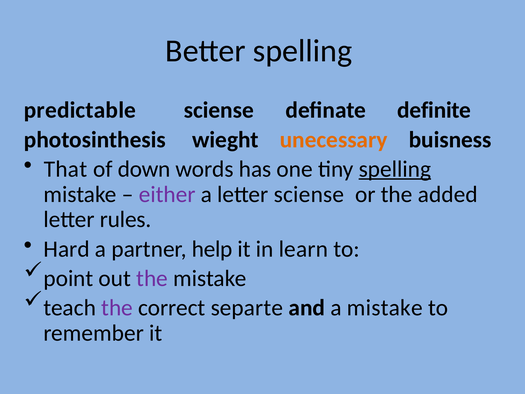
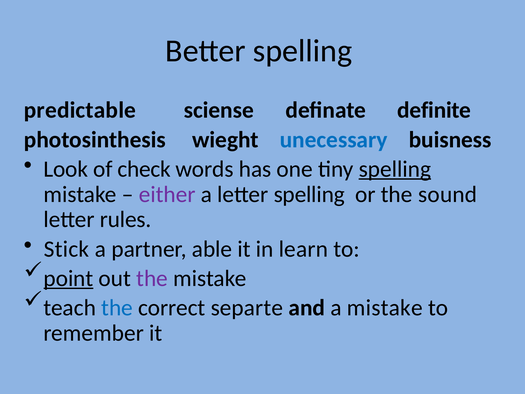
unecessary colour: orange -> blue
That: That -> Look
down: down -> check
letter sciense: sciense -> spelling
added: added -> sound
Hard: Hard -> Stick
help: help -> able
point underline: none -> present
the at (117, 308) colour: purple -> blue
